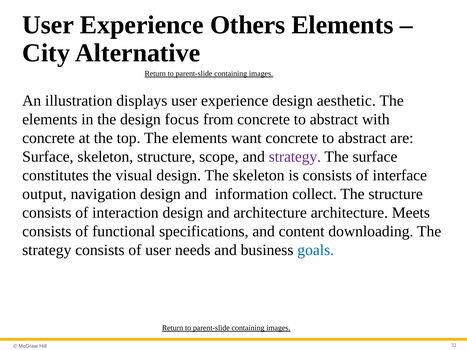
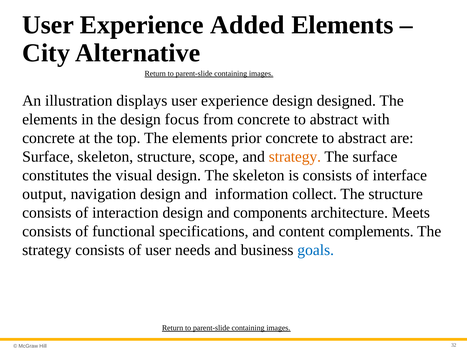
Others: Others -> Added
aesthetic: aesthetic -> designed
want: want -> prior
strategy at (295, 157) colour: purple -> orange
and architecture: architecture -> components
downloading: downloading -> complements
